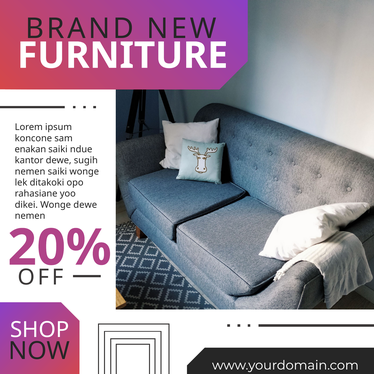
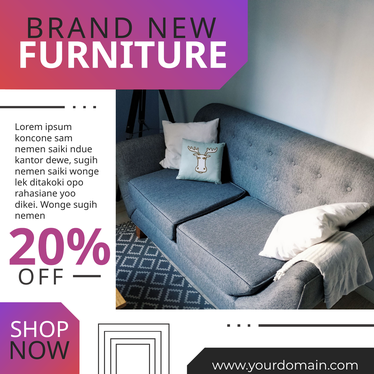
enakan at (30, 149): enakan -> nemen
Wonge dewe: dewe -> sugih
